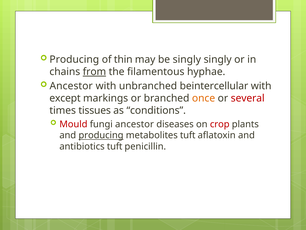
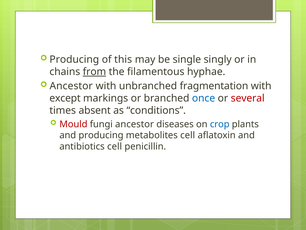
thin: thin -> this
be singly: singly -> single
beintercellular: beintercellular -> fragmentation
once colour: orange -> blue
tissues: tissues -> absent
crop colour: red -> blue
producing at (101, 135) underline: present -> none
metabolites tuft: tuft -> cell
antibiotics tuft: tuft -> cell
